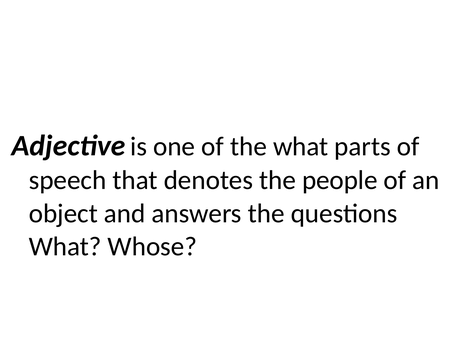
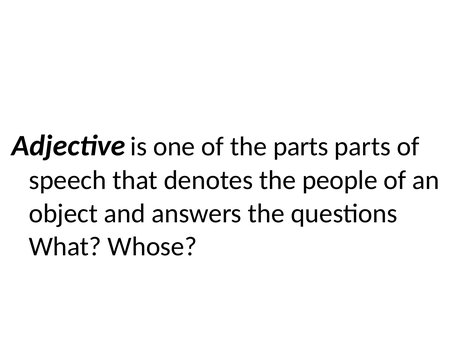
the what: what -> parts
